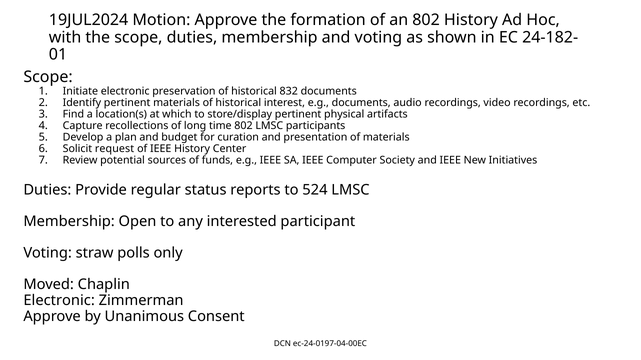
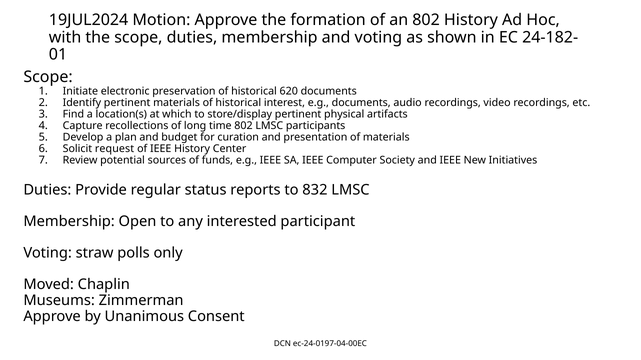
832: 832 -> 620
524: 524 -> 832
Electronic at (59, 301): Electronic -> Museums
